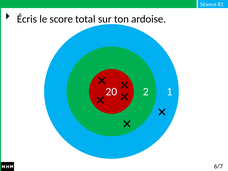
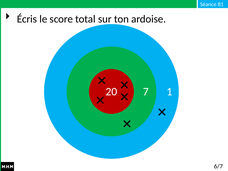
2: 2 -> 7
